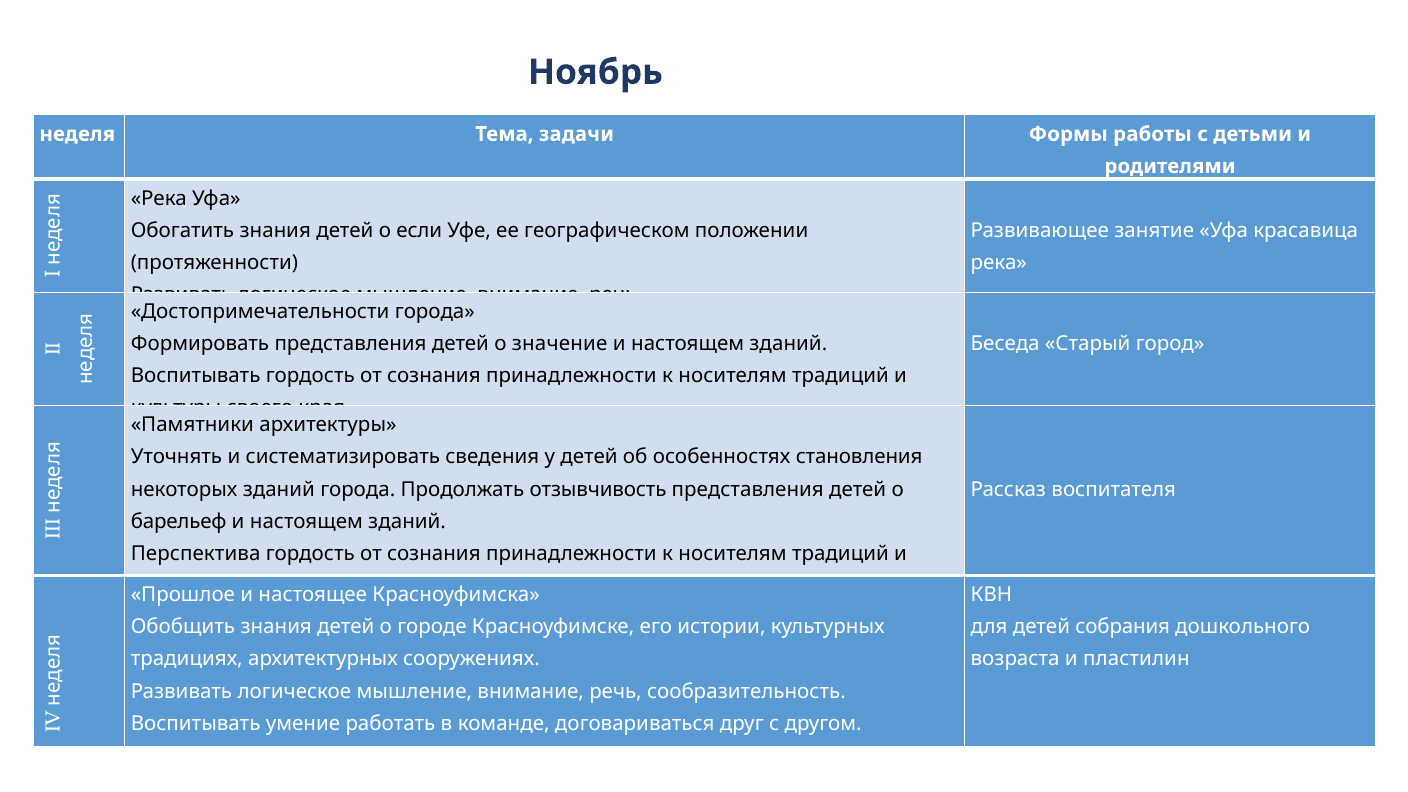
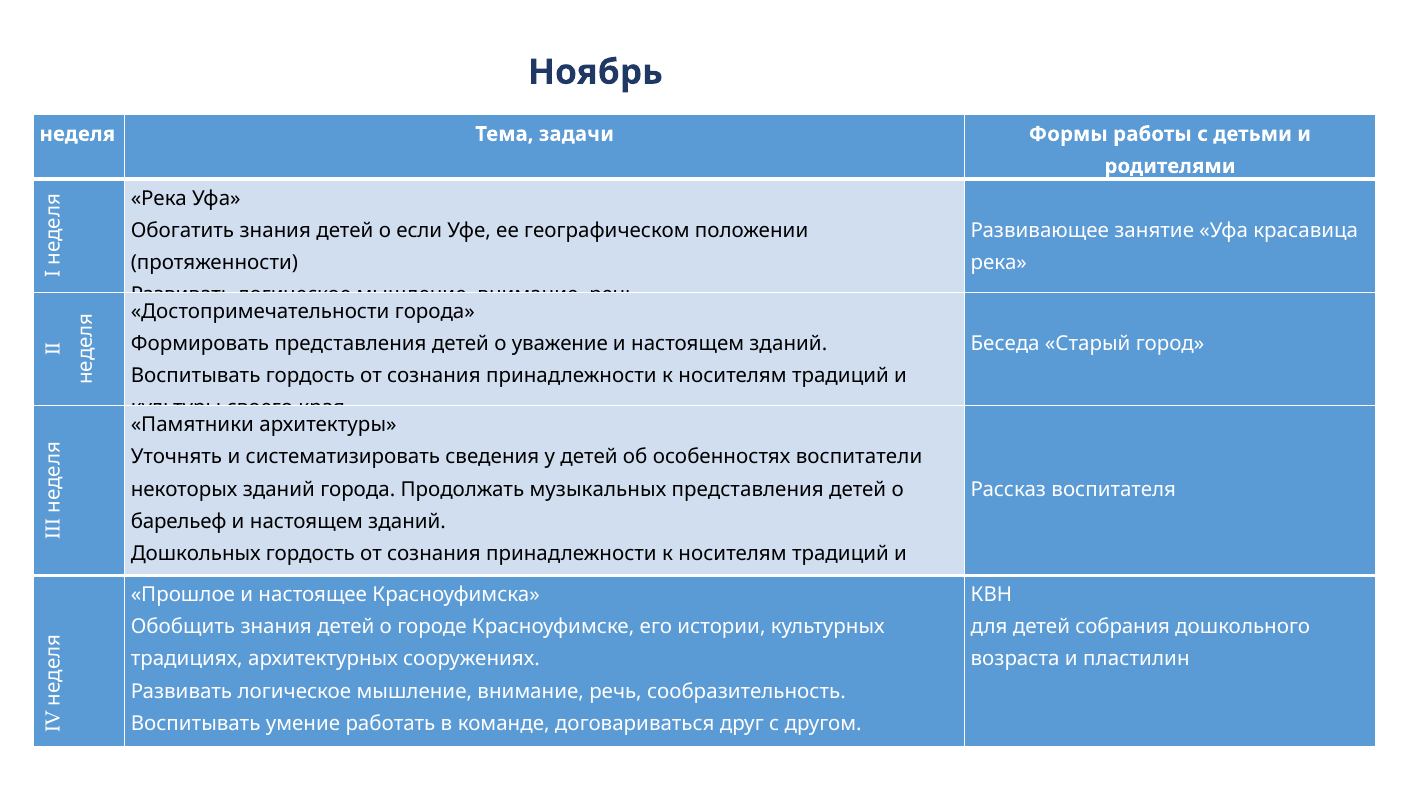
значение: значение -> уважение
становления: становления -> воспитатели
отзывчивость: отзывчивость -> музыкальных
Перспектива: Перспектива -> Дошкольных
